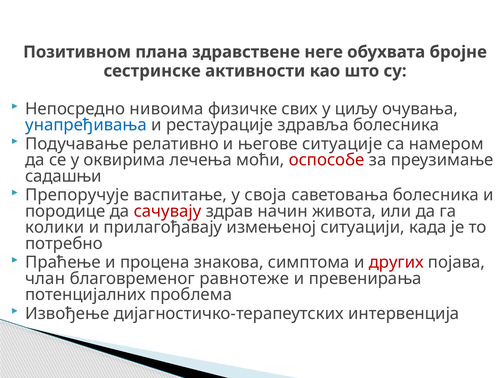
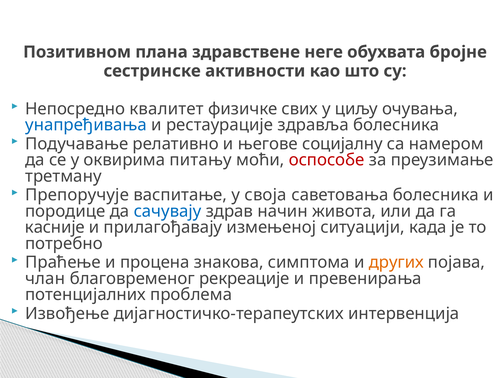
нивоима: нивоима -> квалитет
ситуације: ситуације -> социјалну
лечења: лечења -> питању
садашњи: садашњи -> третману
сачувају colour: red -> blue
колики: колики -> касније
других colour: red -> orange
равнотеже: равнотеже -> рекреације
